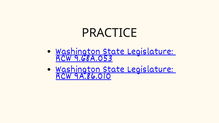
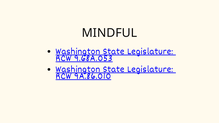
PRACTICE: PRACTICE -> MINDFUL
